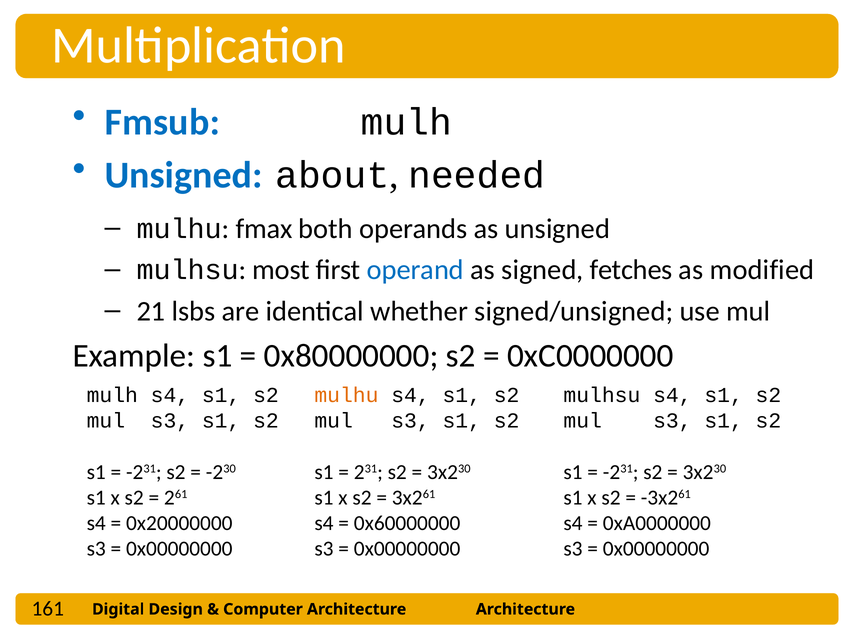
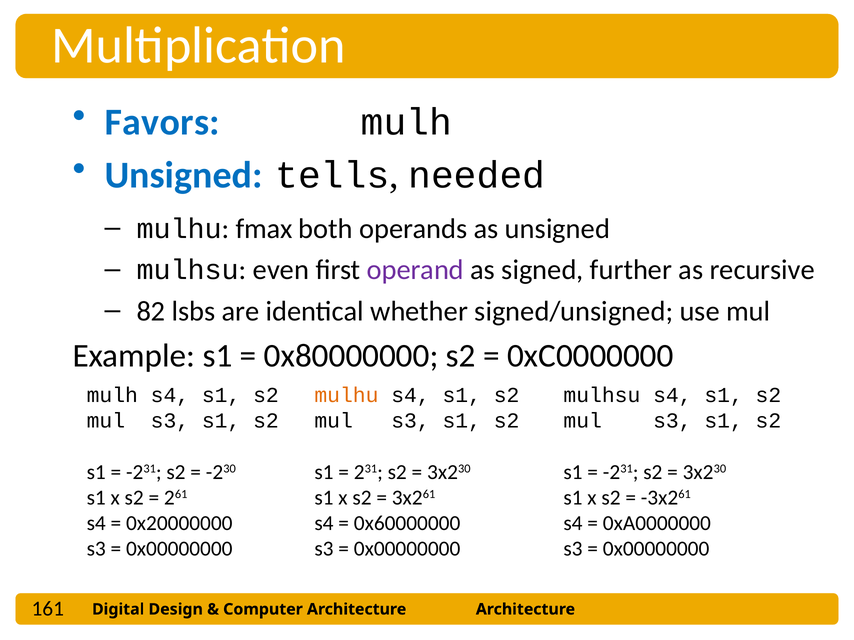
Fmsub: Fmsub -> Favors
about: about -> tells
most: most -> even
operand colour: blue -> purple
fetches: fetches -> further
modified: modified -> recursive
21: 21 -> 82
